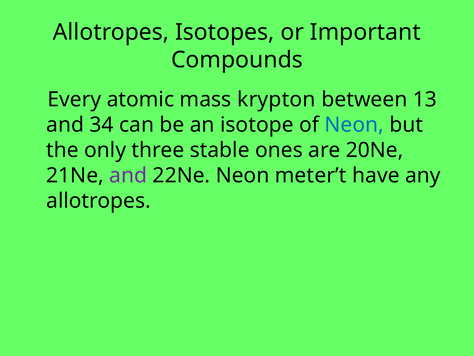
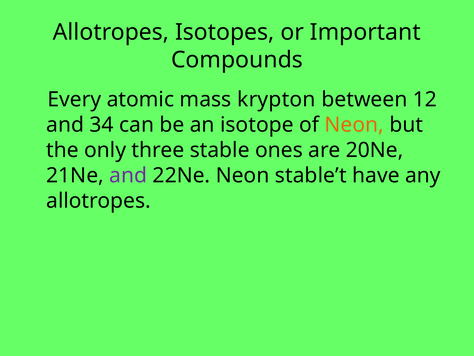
13: 13 -> 12
Neon at (354, 125) colour: blue -> orange
meter’t: meter’t -> stable’t
